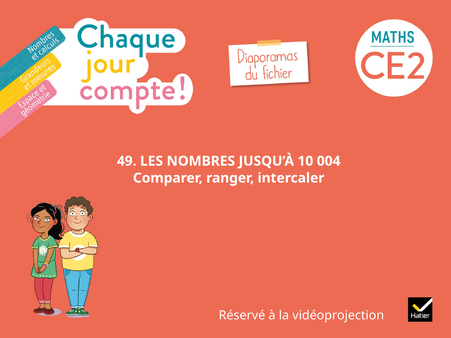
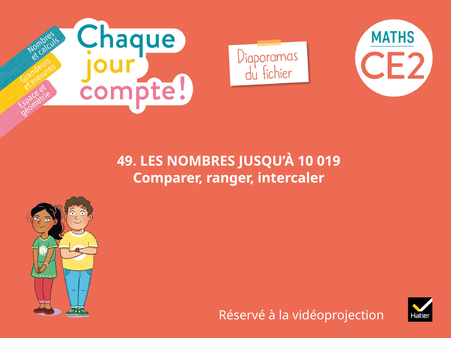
004: 004 -> 019
